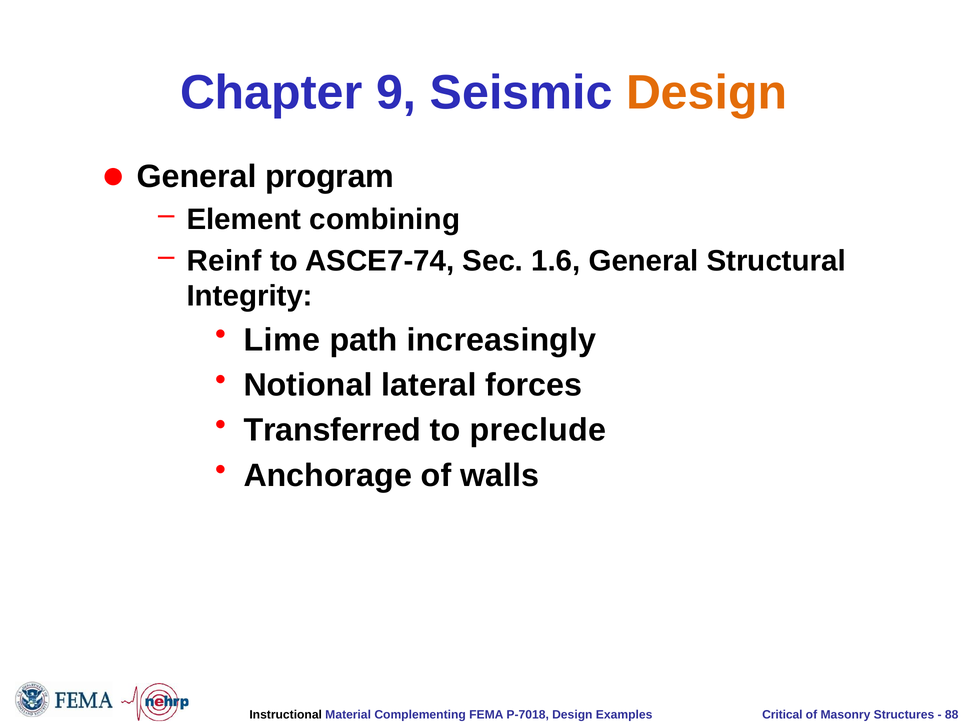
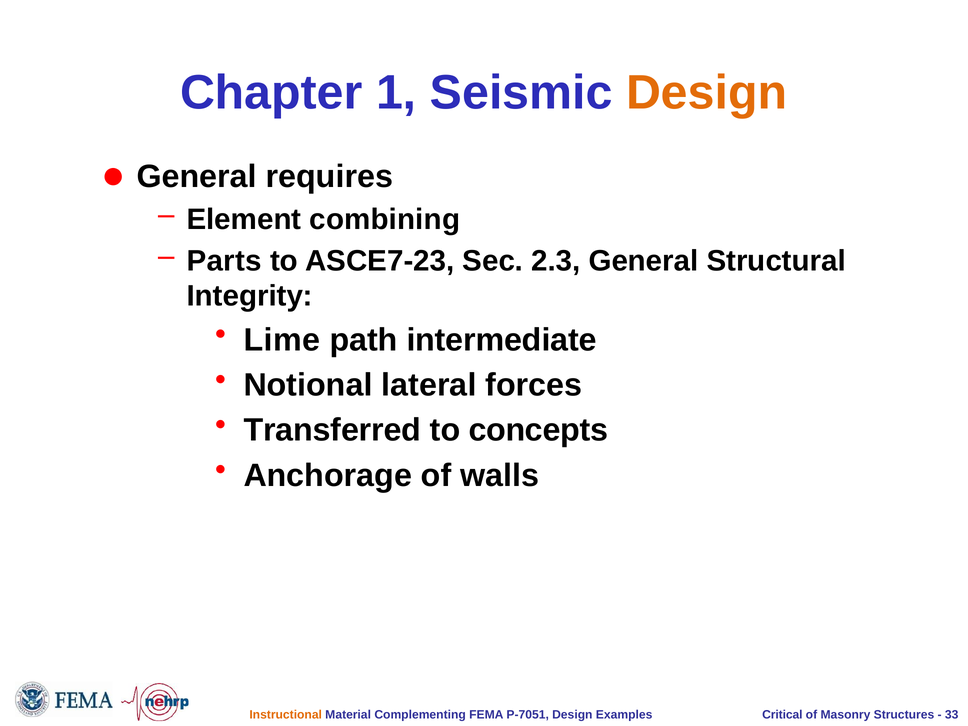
9: 9 -> 1
program: program -> requires
Reinf: Reinf -> Parts
ASCE7-74: ASCE7-74 -> ASCE7-23
1.6: 1.6 -> 2.3
increasingly: increasingly -> intermediate
preclude: preclude -> concepts
Instructional colour: black -> orange
P-7018: P-7018 -> P-7051
88: 88 -> 33
